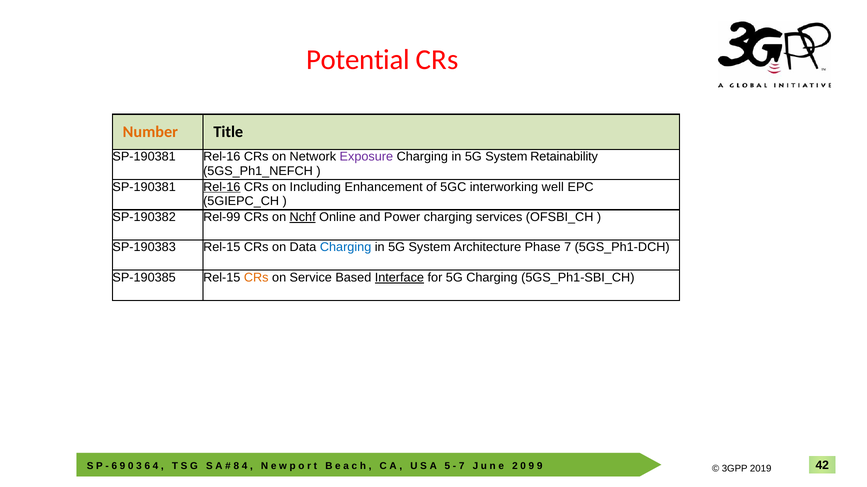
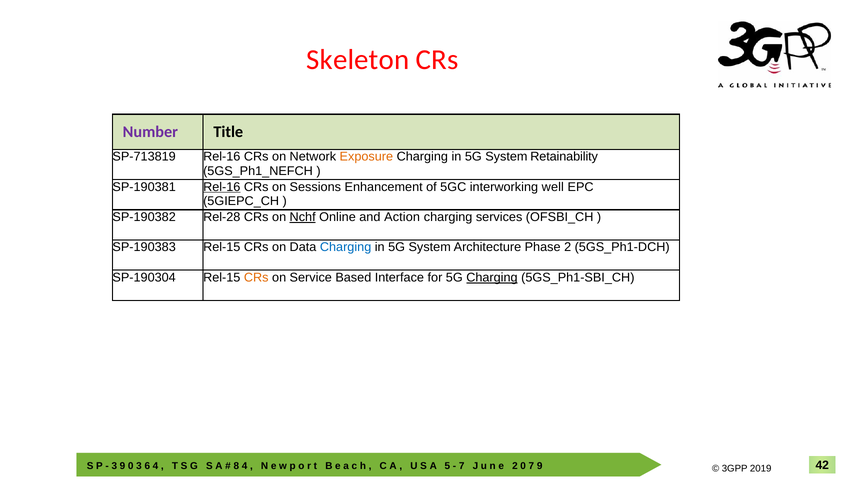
Potential: Potential -> Skeleton
Number colour: orange -> purple
SP-190381 at (144, 157): SP-190381 -> SP-713819
Exposure colour: purple -> orange
Including: Including -> Sessions
Rel-99: Rel-99 -> Rel-28
Power: Power -> Action
Phase 7: 7 -> 2
SP-190385: SP-190385 -> SP-190304
Interface underline: present -> none
Charging at (492, 278) underline: none -> present
6 at (114, 467): 6 -> 3
9 at (531, 467): 9 -> 7
